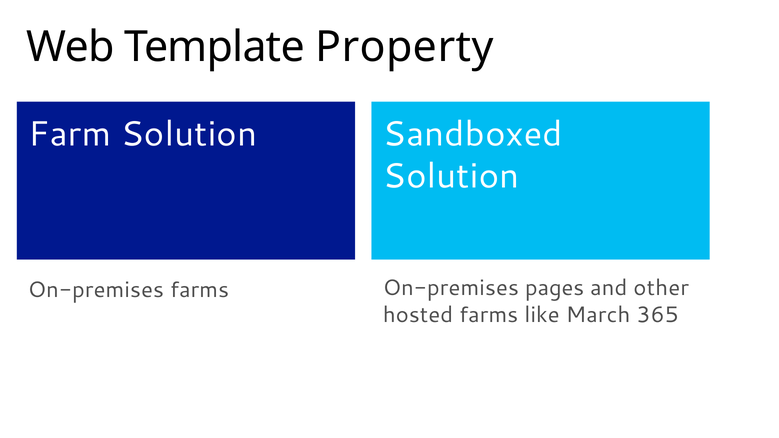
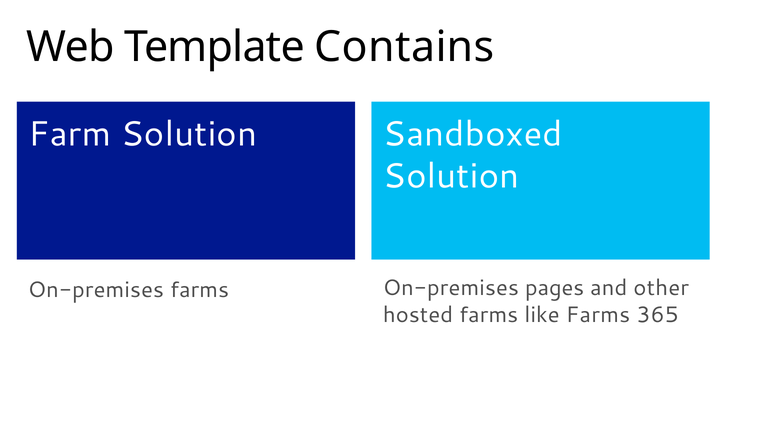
Property: Property -> Contains
like March: March -> Farms
